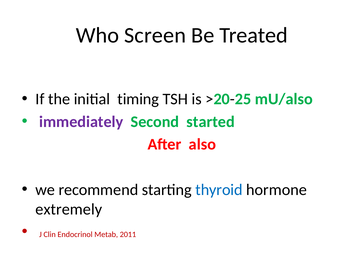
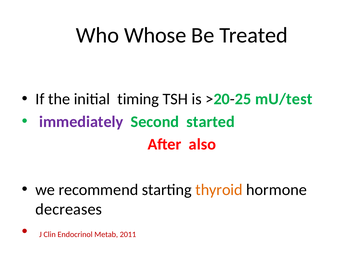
Screen: Screen -> Whose
mU/also: mU/also -> mU/test
thyroid colour: blue -> orange
extremely: extremely -> decreases
